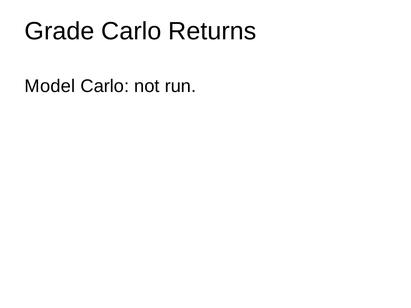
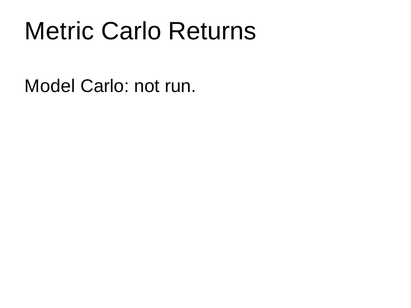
Grade: Grade -> Metric
